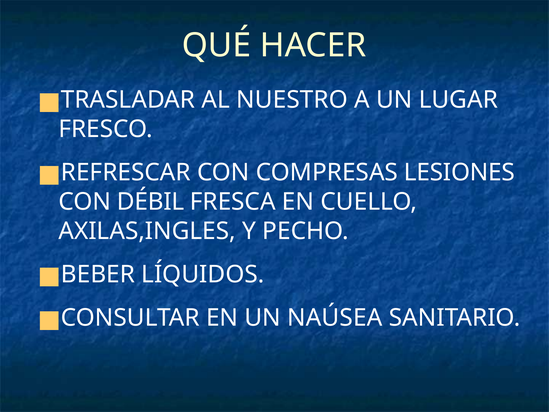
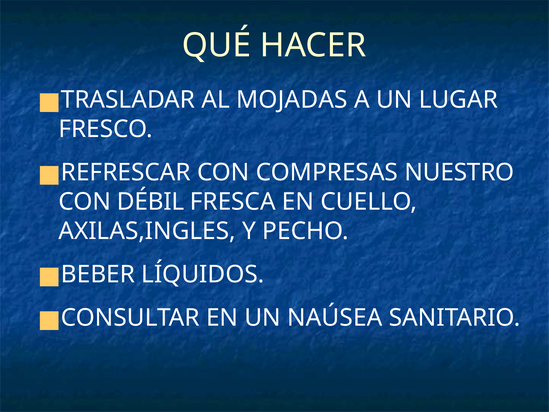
NUESTRO: NUESTRO -> MOJADAS
LESIONES: LESIONES -> NUESTRO
